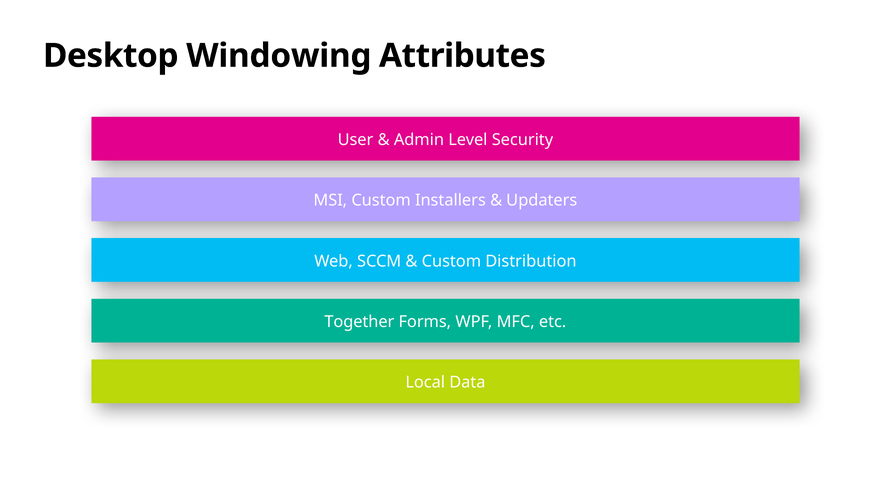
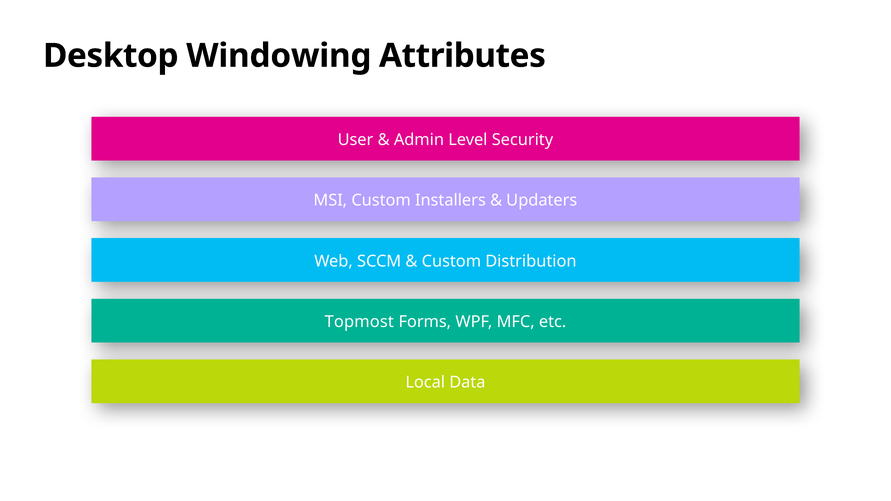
Together: Together -> Topmost
